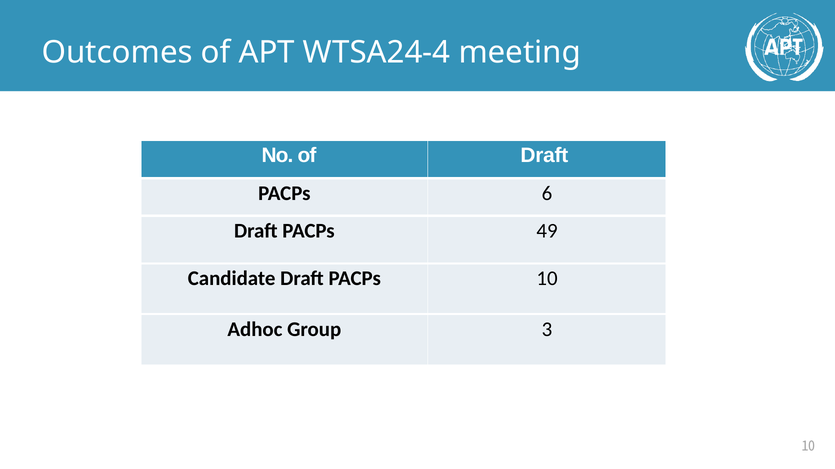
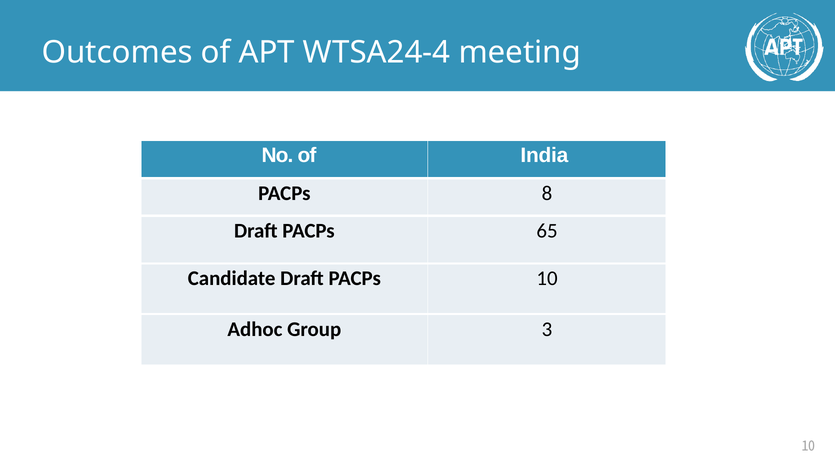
of Draft: Draft -> India
6: 6 -> 8
49: 49 -> 65
